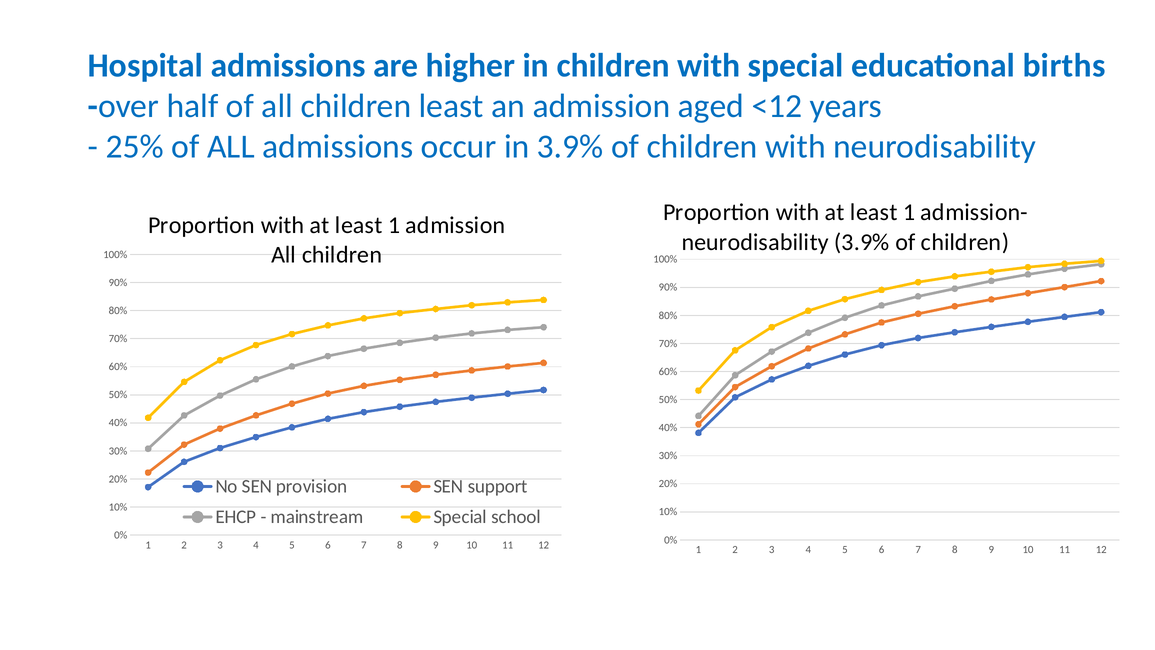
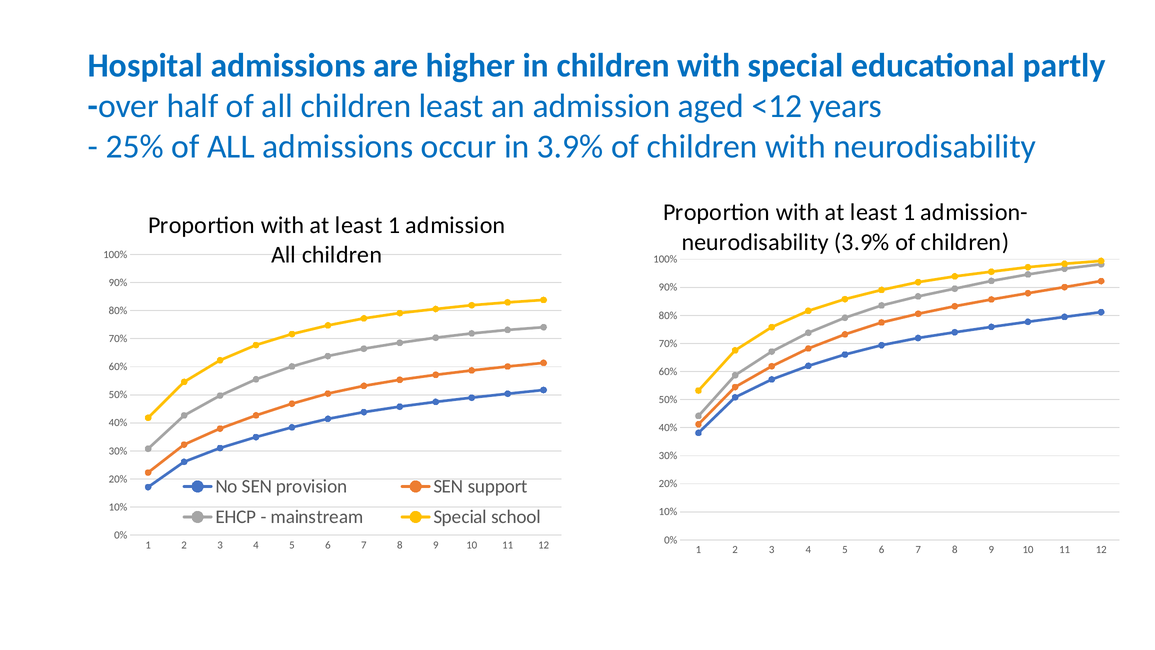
births: births -> partly
